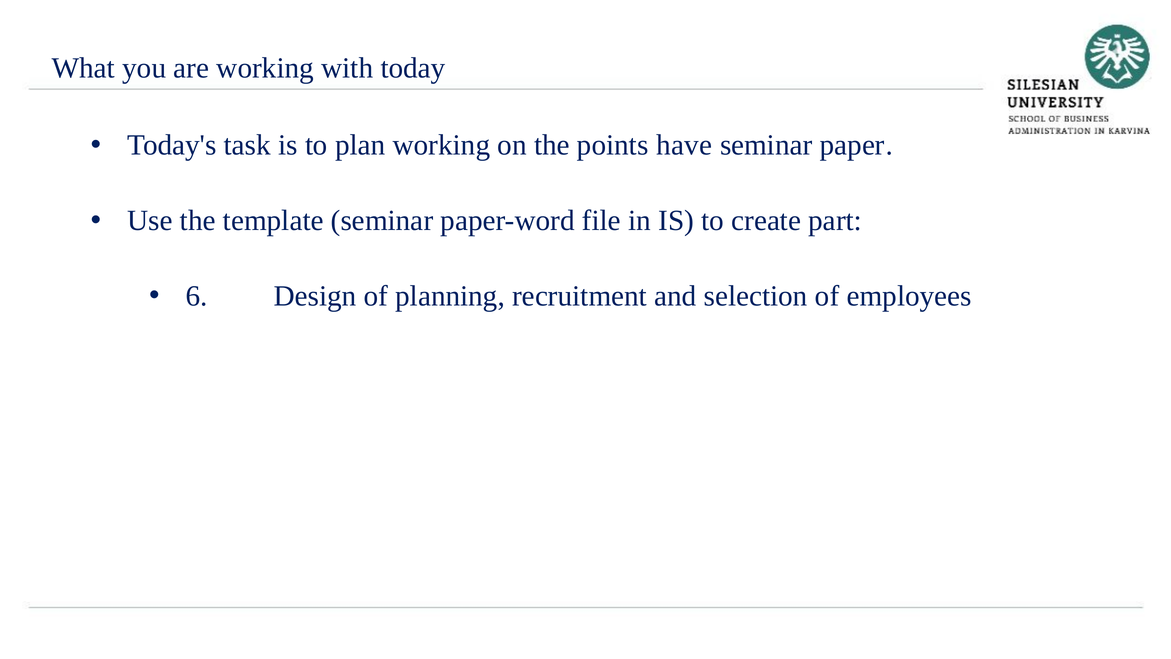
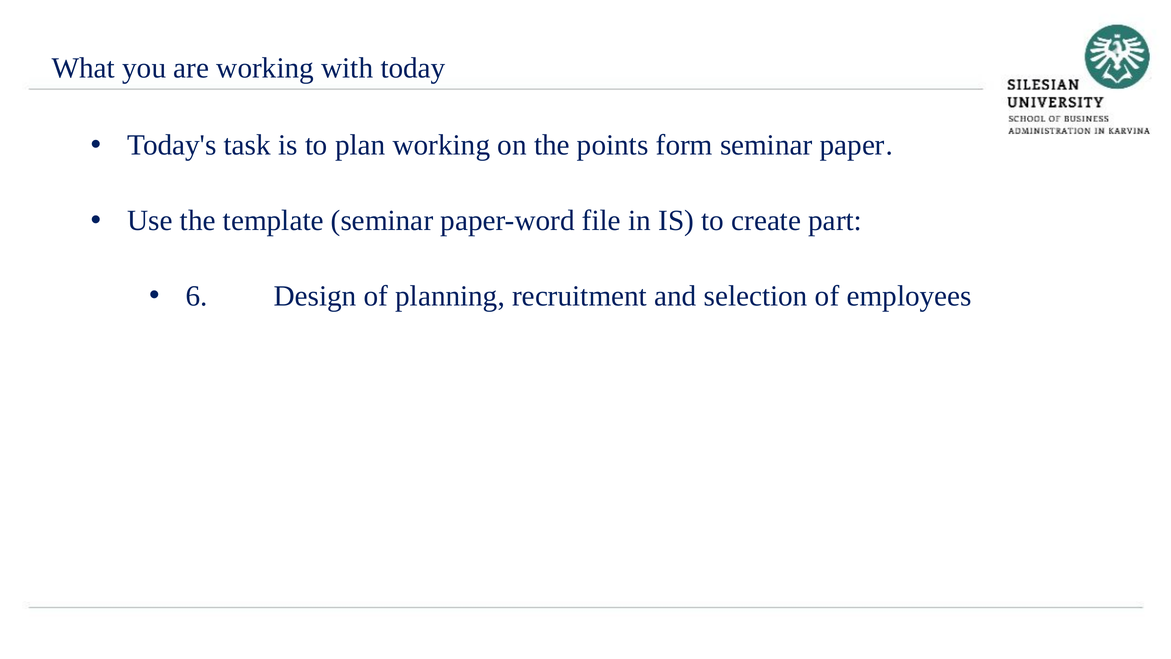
have: have -> form
